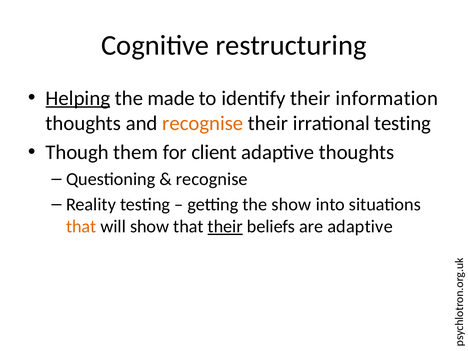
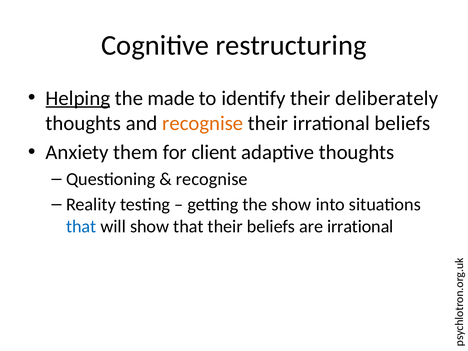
information: information -> deliberately
irrational testing: testing -> beliefs
Though: Though -> Anxiety
that at (81, 227) colour: orange -> blue
their at (225, 227) underline: present -> none
are adaptive: adaptive -> irrational
